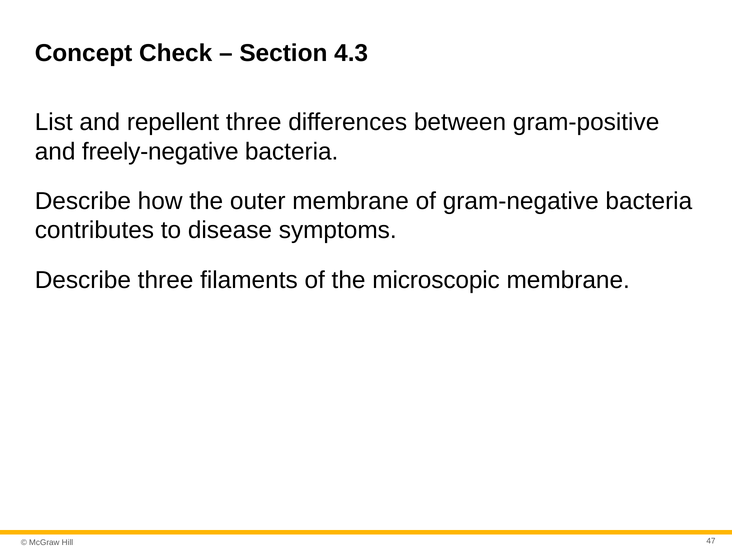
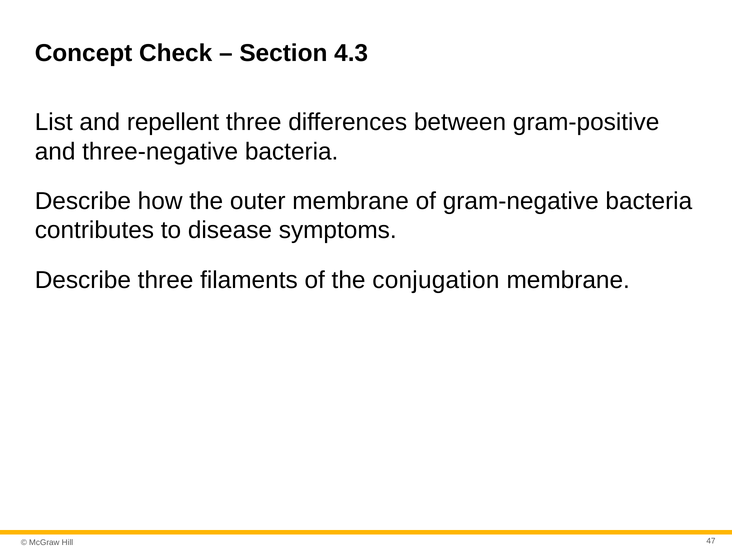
freely-negative: freely-negative -> three-negative
microscopic: microscopic -> conjugation
